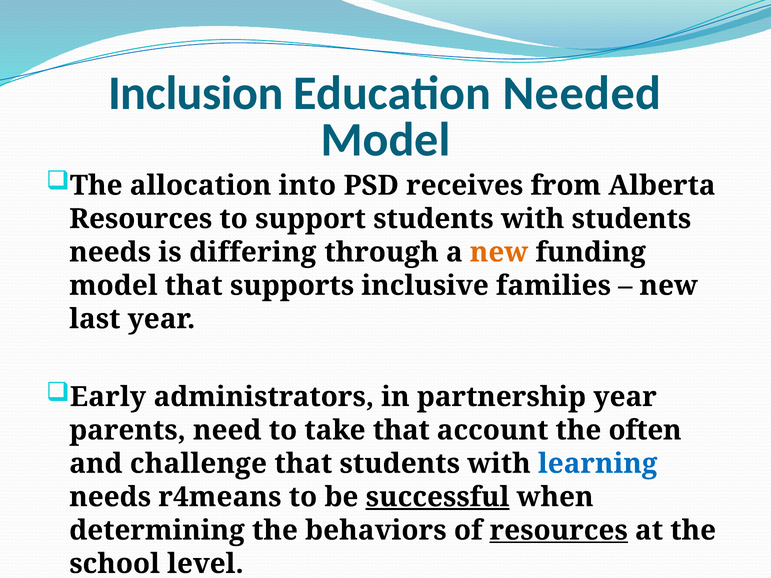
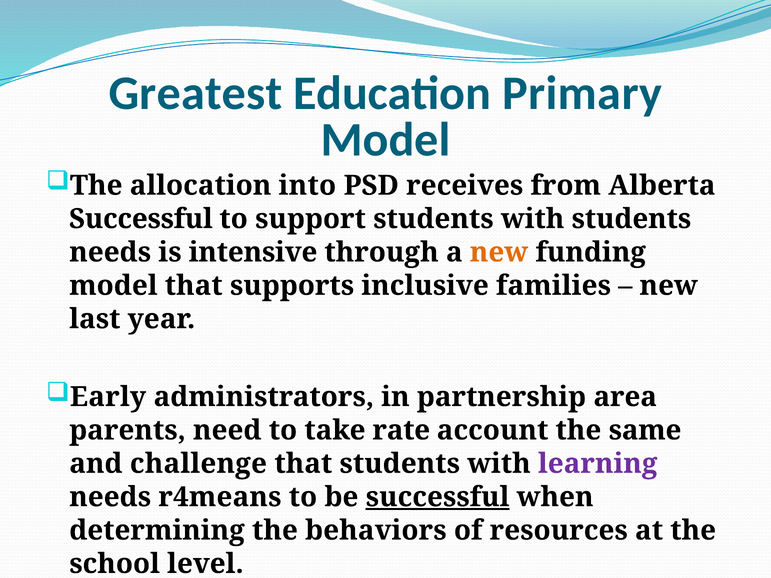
Inclusion: Inclusion -> Greatest
Needed: Needed -> Primary
Resources at (141, 219): Resources -> Successful
differing: differing -> intensive
partnership year: year -> area
take that: that -> rate
often: often -> same
learning colour: blue -> purple
resources at (559, 531) underline: present -> none
